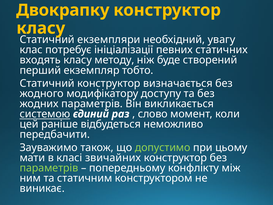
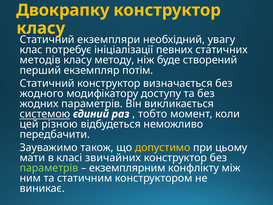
входять: входять -> методів
тобто: тобто -> потім
слово: слово -> тобто
раніше: раніше -> різною
допустимо colour: light green -> yellow
попередньому: попередньому -> екземплярним
